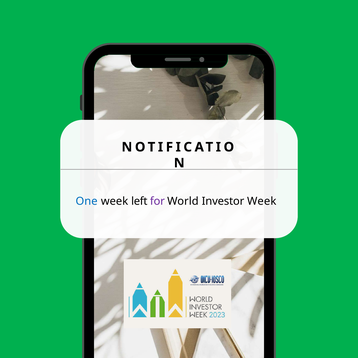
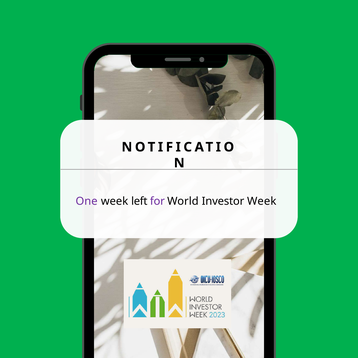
One colour: blue -> purple
